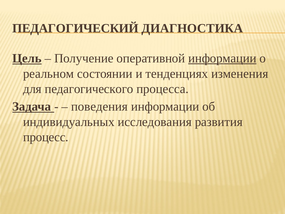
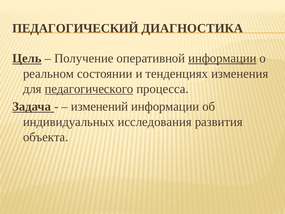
педагогического underline: none -> present
поведения: поведения -> изменений
процесс: процесс -> объекта
